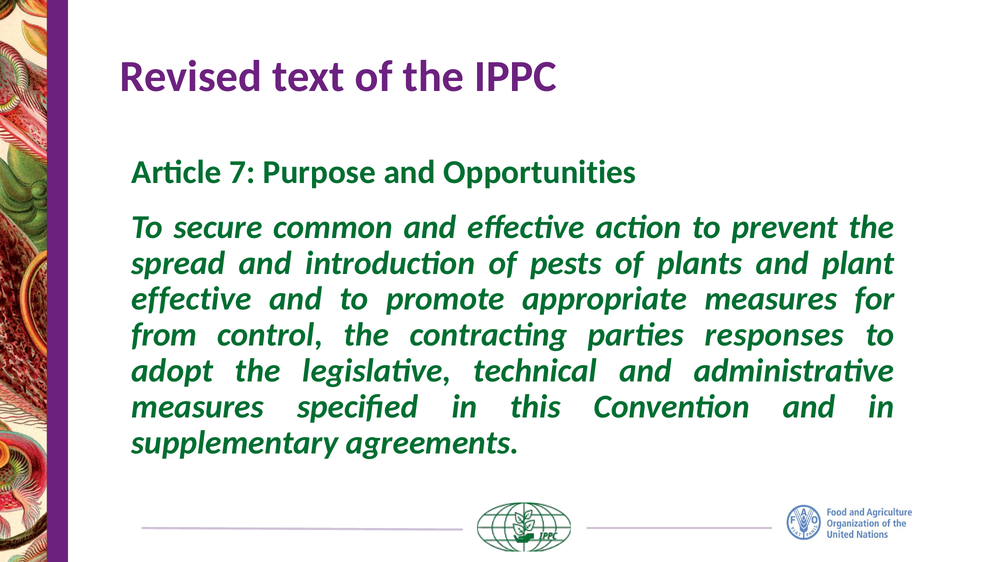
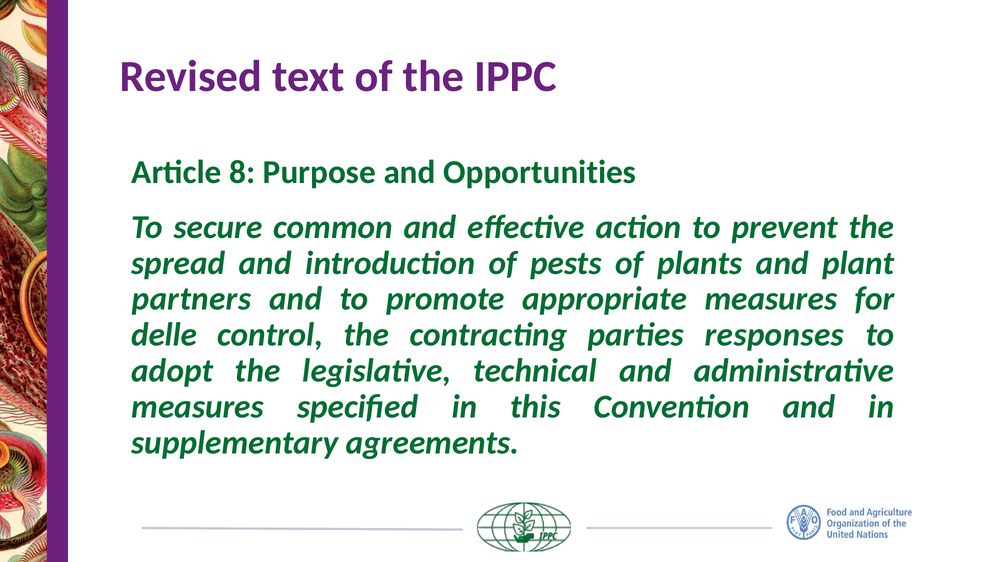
7: 7 -> 8
effective at (192, 299): effective -> partners
from: from -> delle
